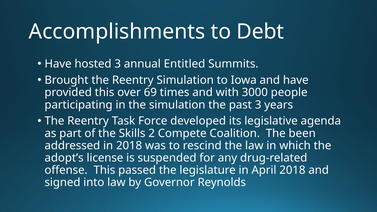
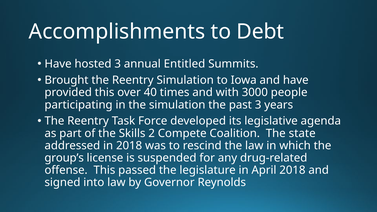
69: 69 -> 40
been: been -> state
adopt’s: adopt’s -> group’s
